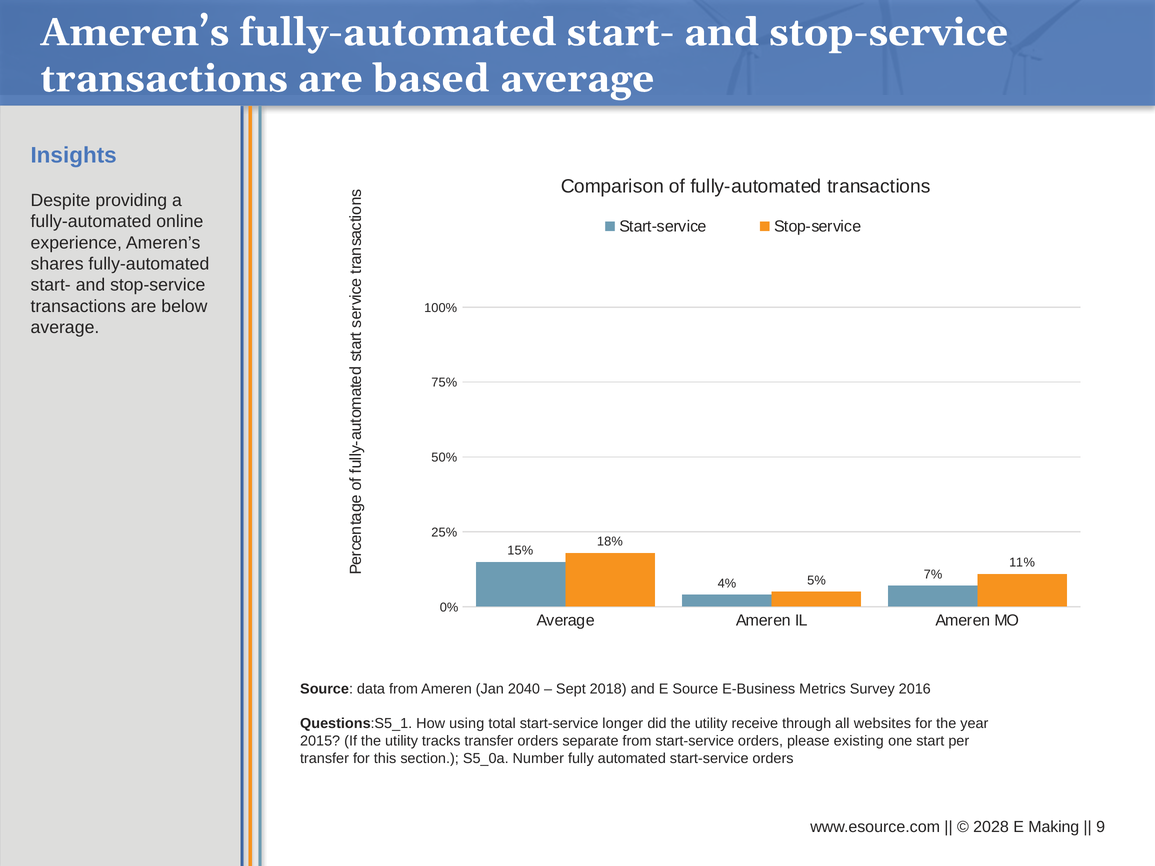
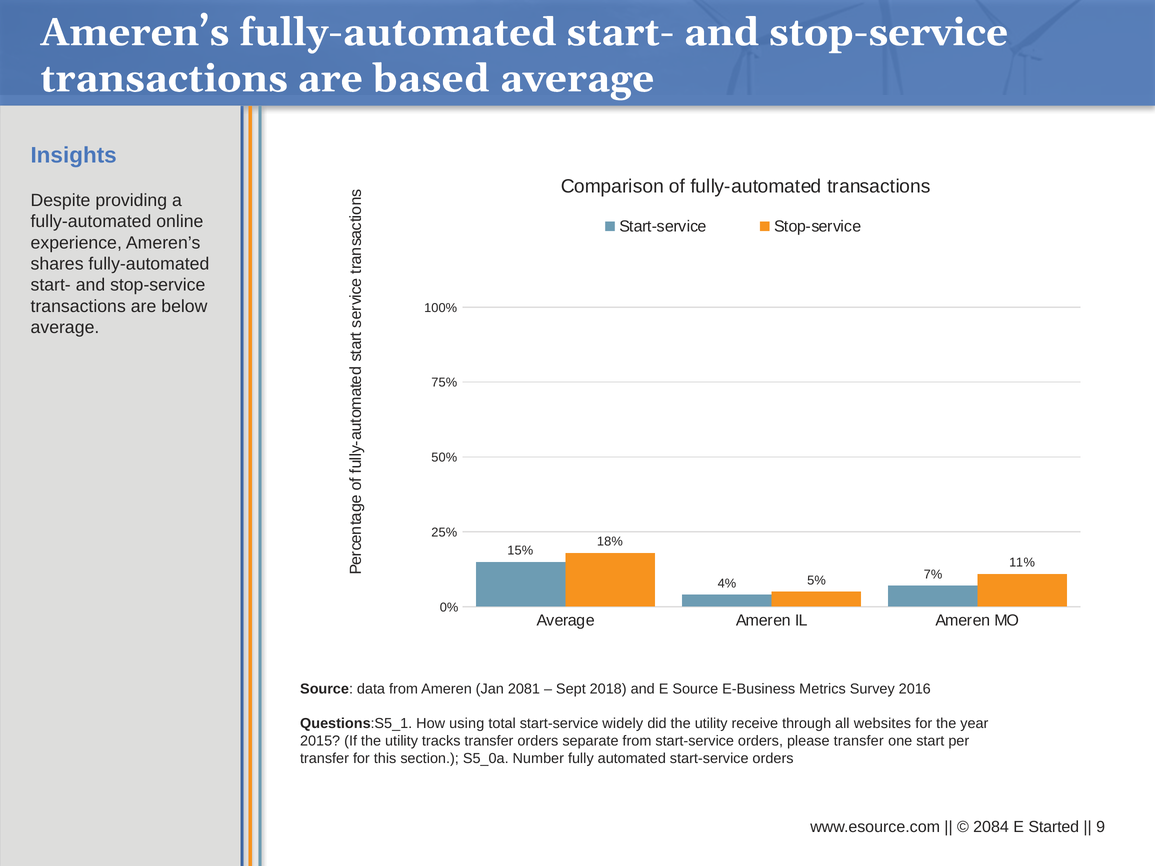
2040: 2040 -> 2081
longer: longer -> widely
please existing: existing -> transfer
2028: 2028 -> 2084
Making: Making -> Started
